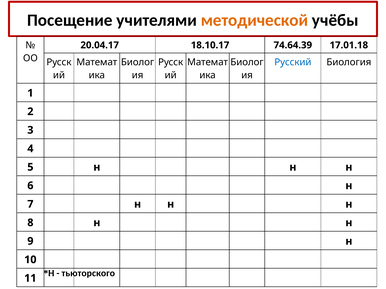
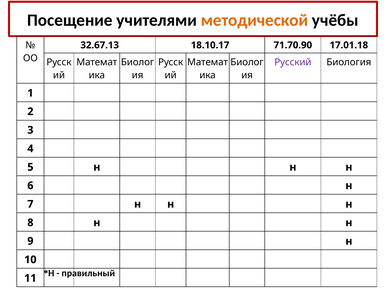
20.04.17: 20.04.17 -> 32.67.13
74.64.39: 74.64.39 -> 71.70.90
Русский colour: blue -> purple
тьюторского: тьюторского -> правильный
